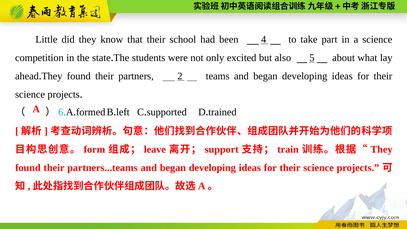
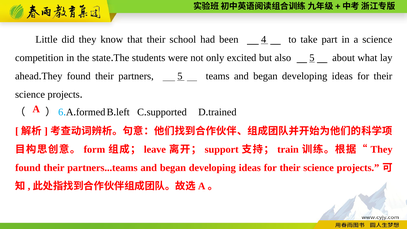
partners 2: 2 -> 5
